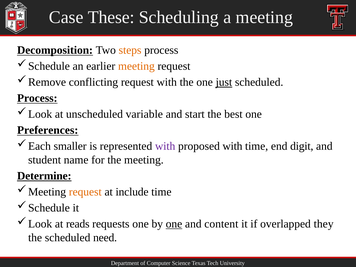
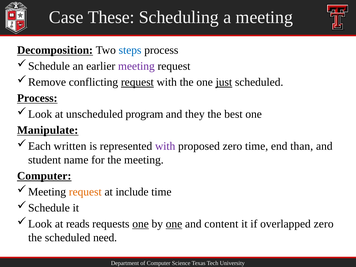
steps colour: orange -> blue
meeting at (136, 66) colour: orange -> purple
request at (137, 82) underline: none -> present
variable: variable -> program
start: start -> they
Preferences: Preferences -> Manipulate
smaller: smaller -> written
proposed with: with -> zero
digit: digit -> than
Determine at (44, 176): Determine -> Computer
one at (141, 224) underline: none -> present
overlapped they: they -> zero
